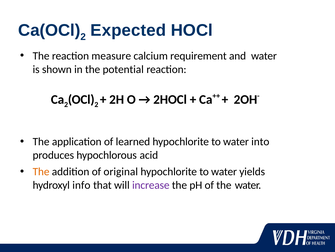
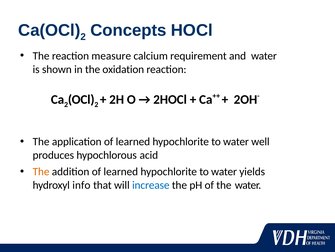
Expected: Expected -> Concepts
potential: potential -> oxidation
into: into -> well
addition of original: original -> learned
increase colour: purple -> blue
